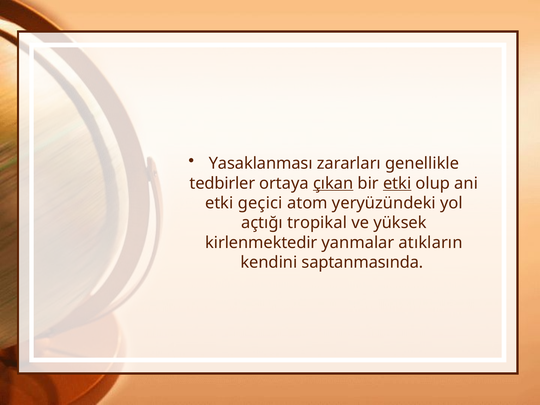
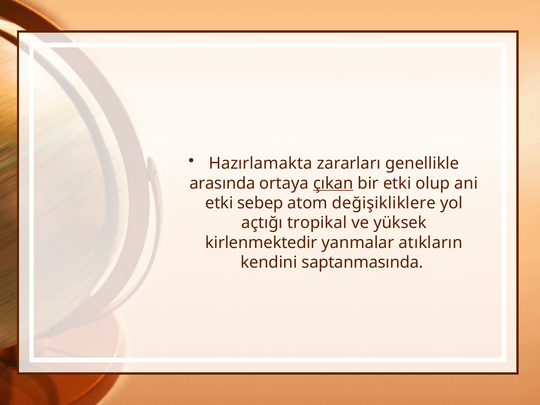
Yasaklanması: Yasaklanması -> Hazırlamakta
tedbirler: tedbirler -> arasında
etki at (397, 183) underline: present -> none
geçici: geçici -> sebep
yeryüzündeki: yeryüzündeki -> değişikliklere
